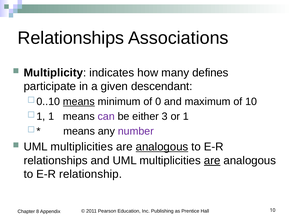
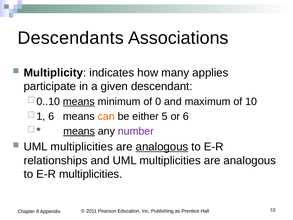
Relationships at (71, 38): Relationships -> Descendants
defines: defines -> applies
1 at (51, 116): 1 -> 6
can colour: purple -> orange
3: 3 -> 5
or 1: 1 -> 6
means at (79, 131) underline: none -> present
are at (212, 160) underline: present -> none
E-R relationship: relationship -> multiplicities
